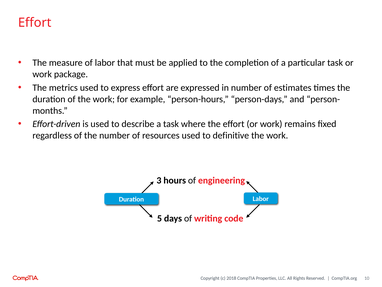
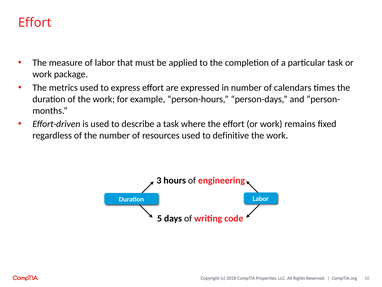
estimates: estimates -> calendars
